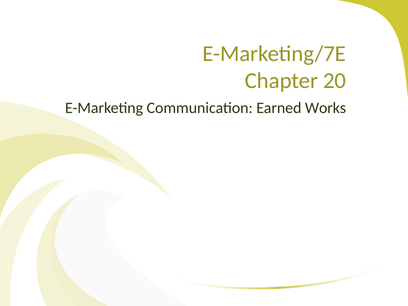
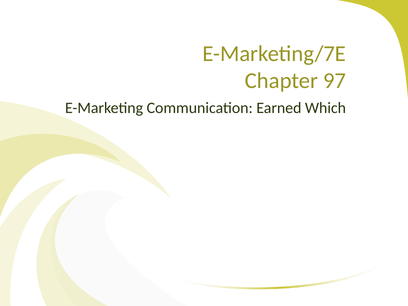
20: 20 -> 97
Works: Works -> Which
